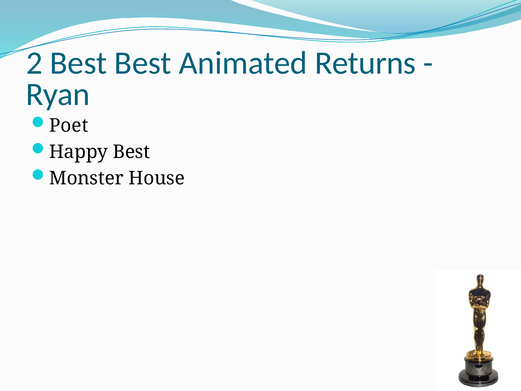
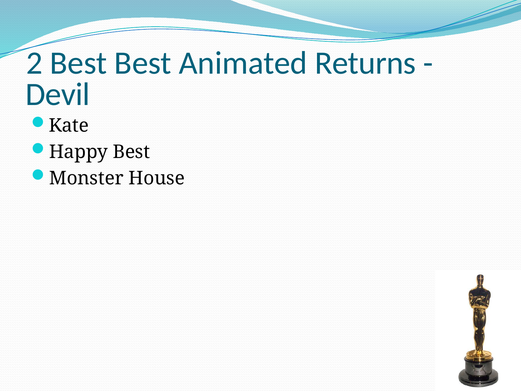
Ryan: Ryan -> Devil
Poet: Poet -> Kate
